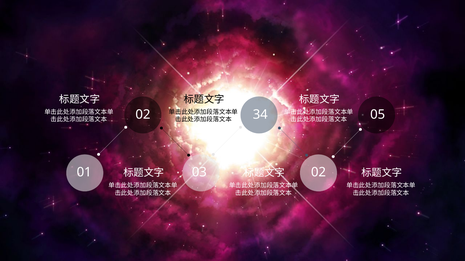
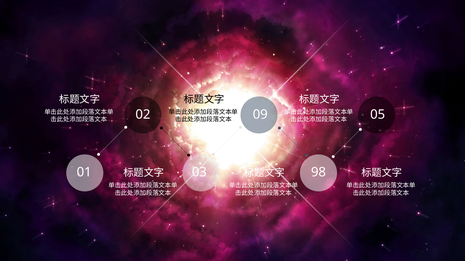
34: 34 -> 09
03 02: 02 -> 98
